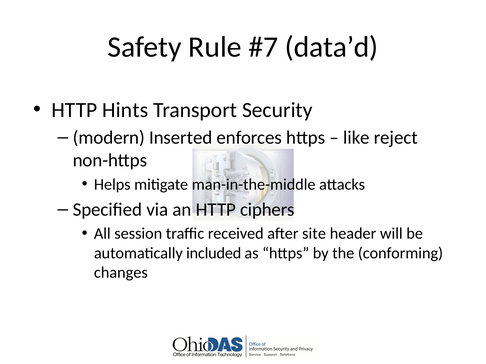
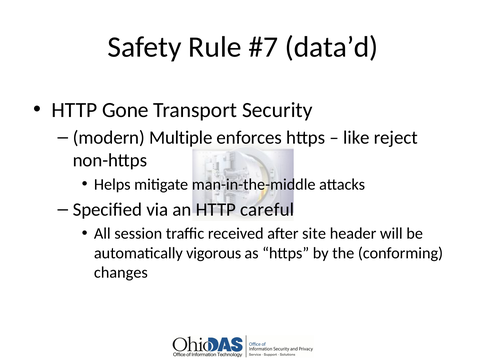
Hints: Hints -> Gone
Inserted: Inserted -> Multiple
ciphers: ciphers -> careful
included: included -> vigorous
